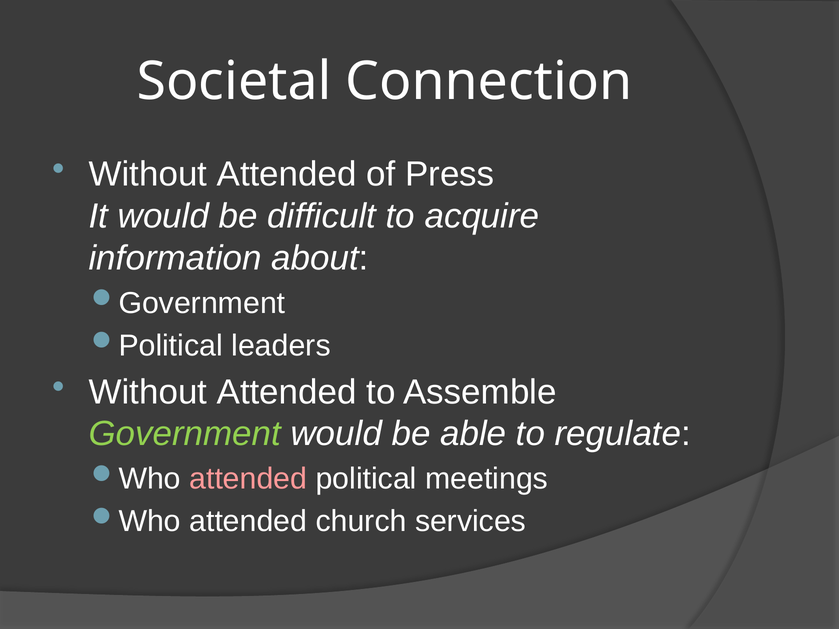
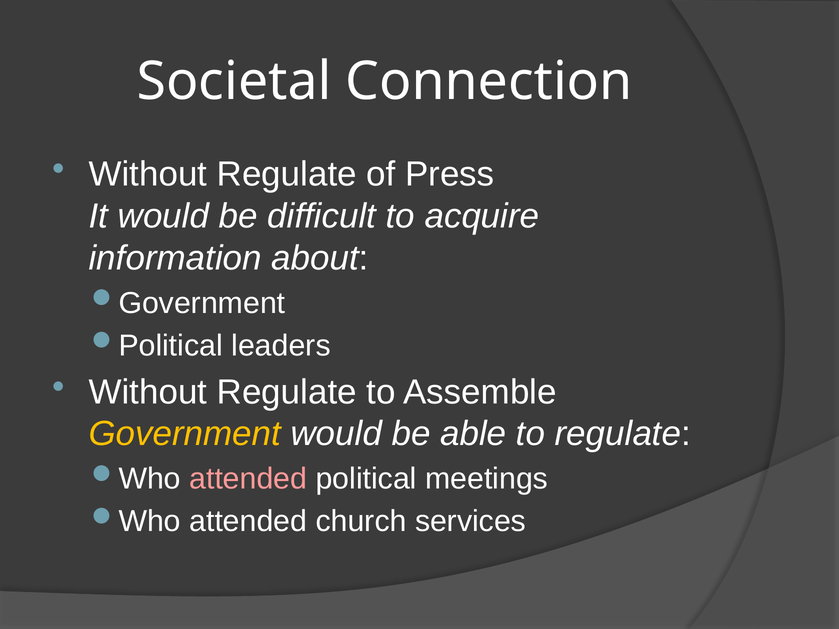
Attended at (287, 174): Attended -> Regulate
Attended at (287, 392): Attended -> Regulate
Government colour: light green -> yellow
